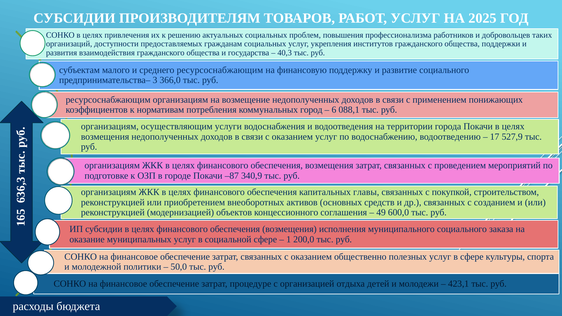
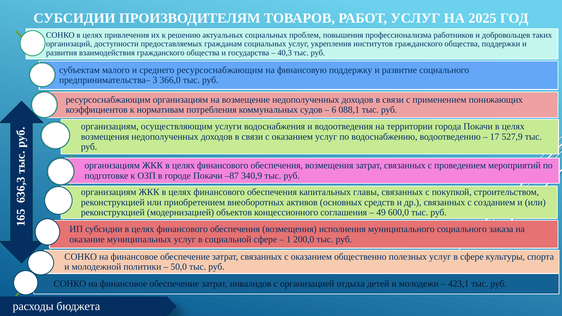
город: город -> судов
процедуре: процедуре -> инвалидов
